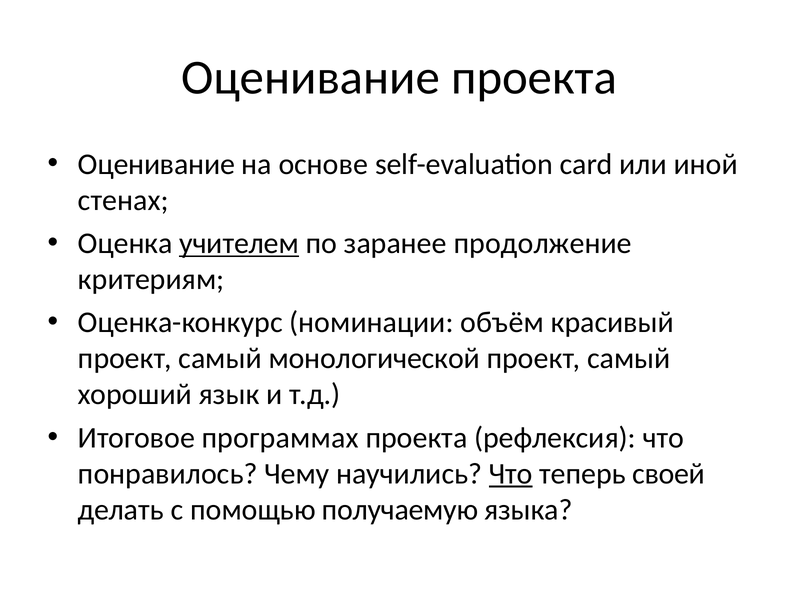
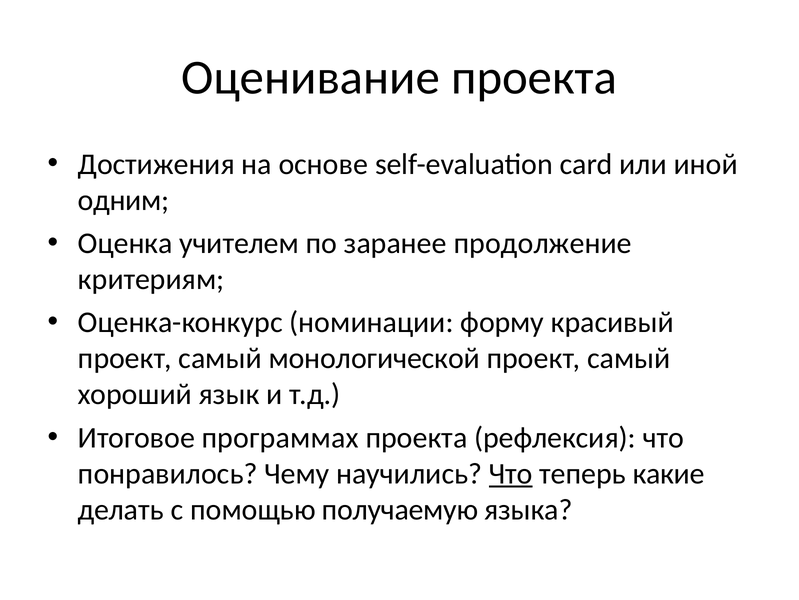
Оценивание at (156, 164): Оценивание -> Достижения
стенах: стенах -> одним
учителем underline: present -> none
объём: объём -> форму
своей: своей -> какие
